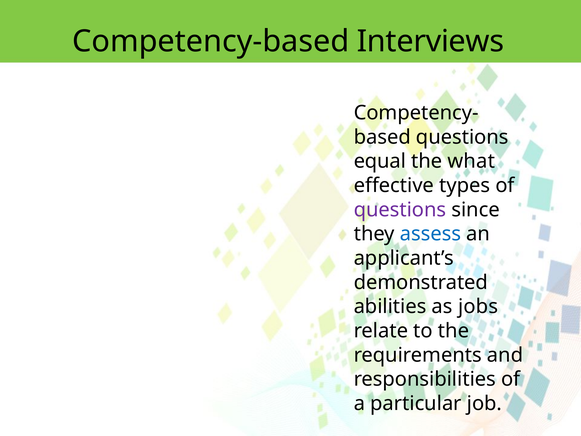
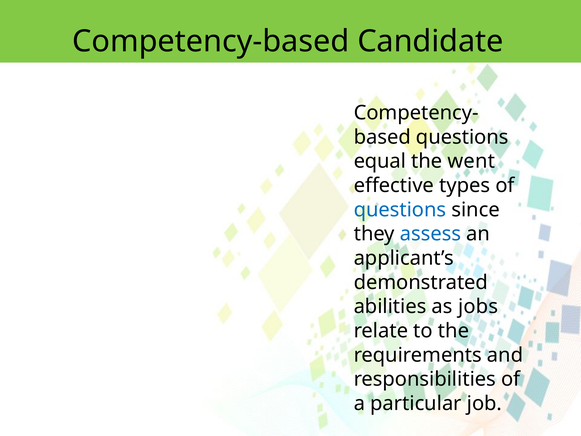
Interviews: Interviews -> Candidate
what: what -> went
questions at (400, 210) colour: purple -> blue
